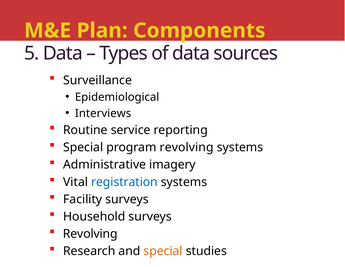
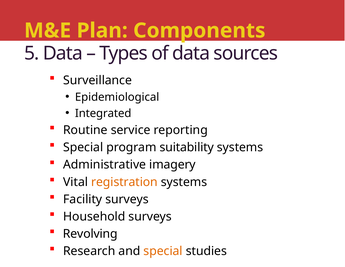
Interviews: Interviews -> Integrated
program revolving: revolving -> suitability
registration colour: blue -> orange
